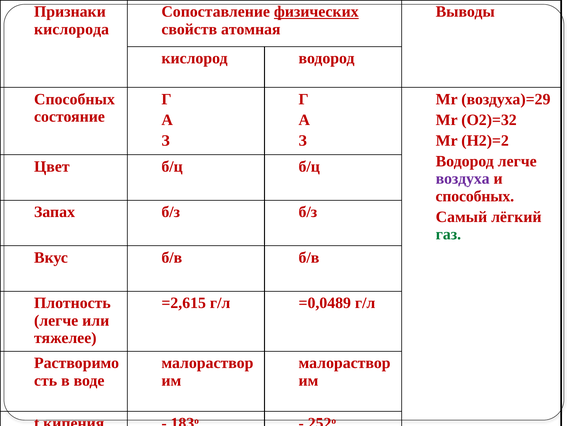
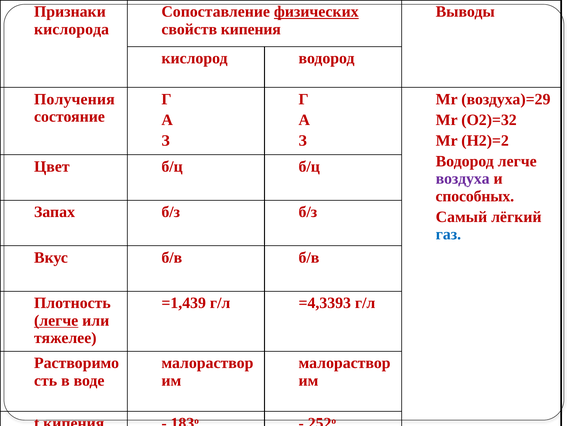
свойств атомная: атомная -> кипения
Способных at (74, 99): Способных -> Получения
газ colour: green -> blue
=2,615: =2,615 -> =1,439
=0,0489: =0,0489 -> =4,3393
легче at (56, 321) underline: none -> present
